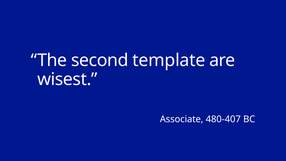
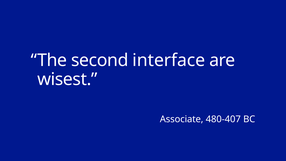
template: template -> interface
